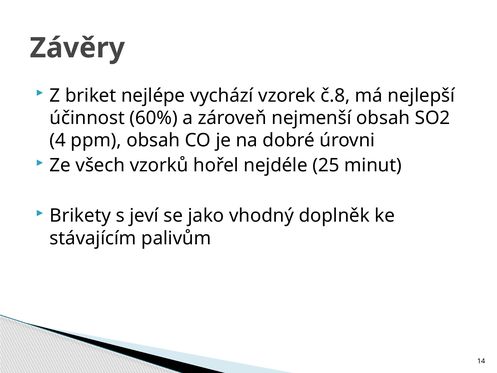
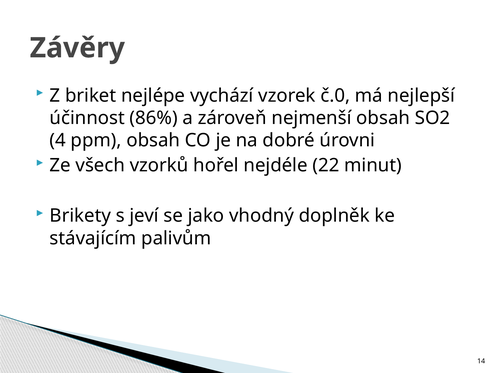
č.8: č.8 -> č.0
60%: 60% -> 86%
25: 25 -> 22
